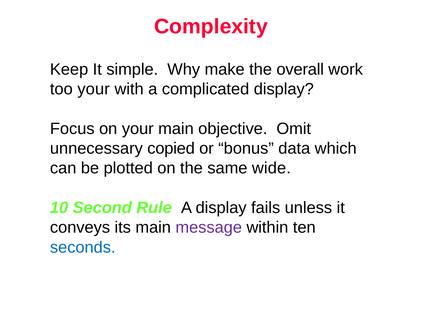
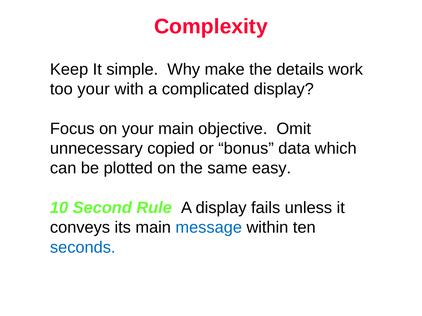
overall: overall -> details
wide: wide -> easy
message colour: purple -> blue
